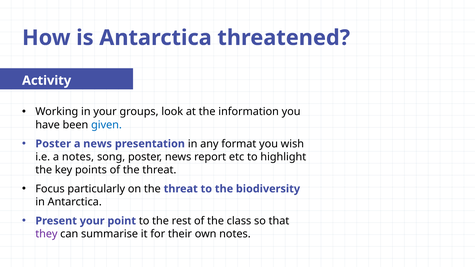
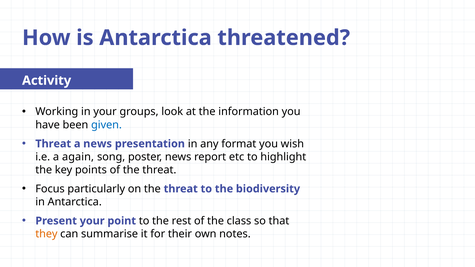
Poster at (53, 144): Poster -> Threat
a notes: notes -> again
they colour: purple -> orange
